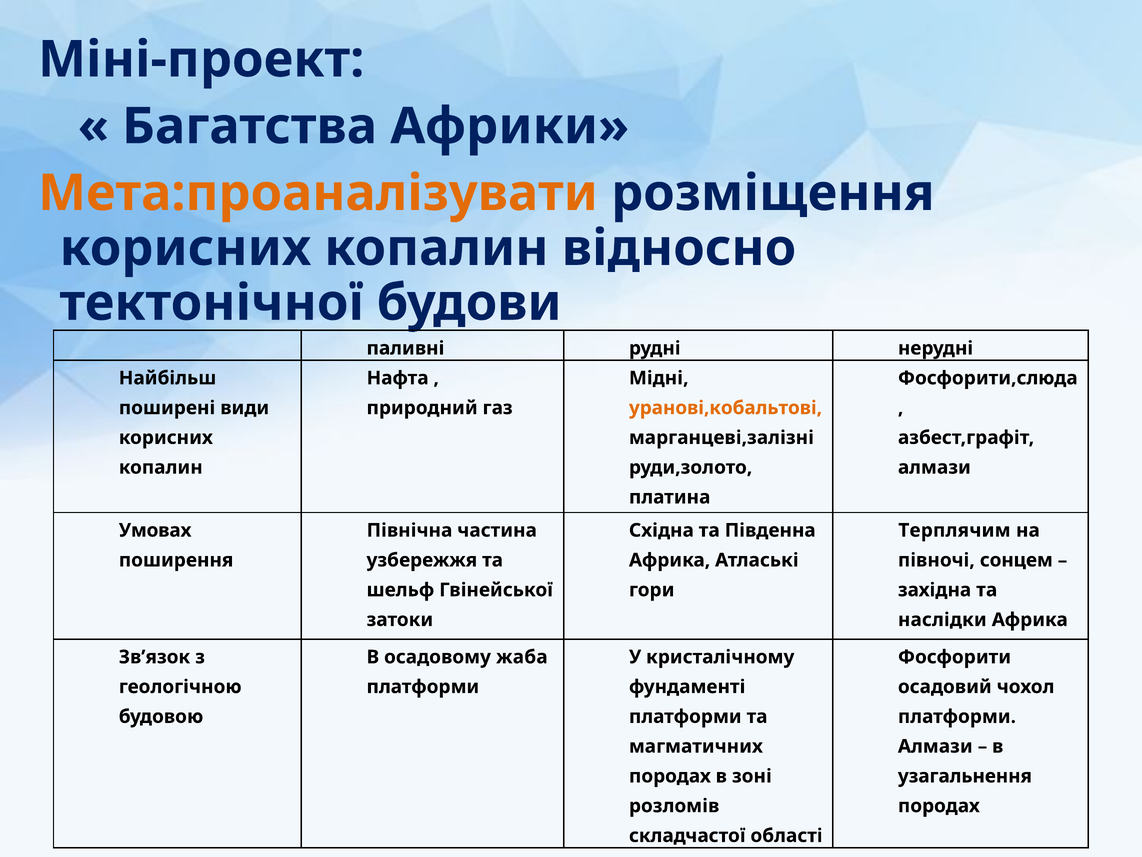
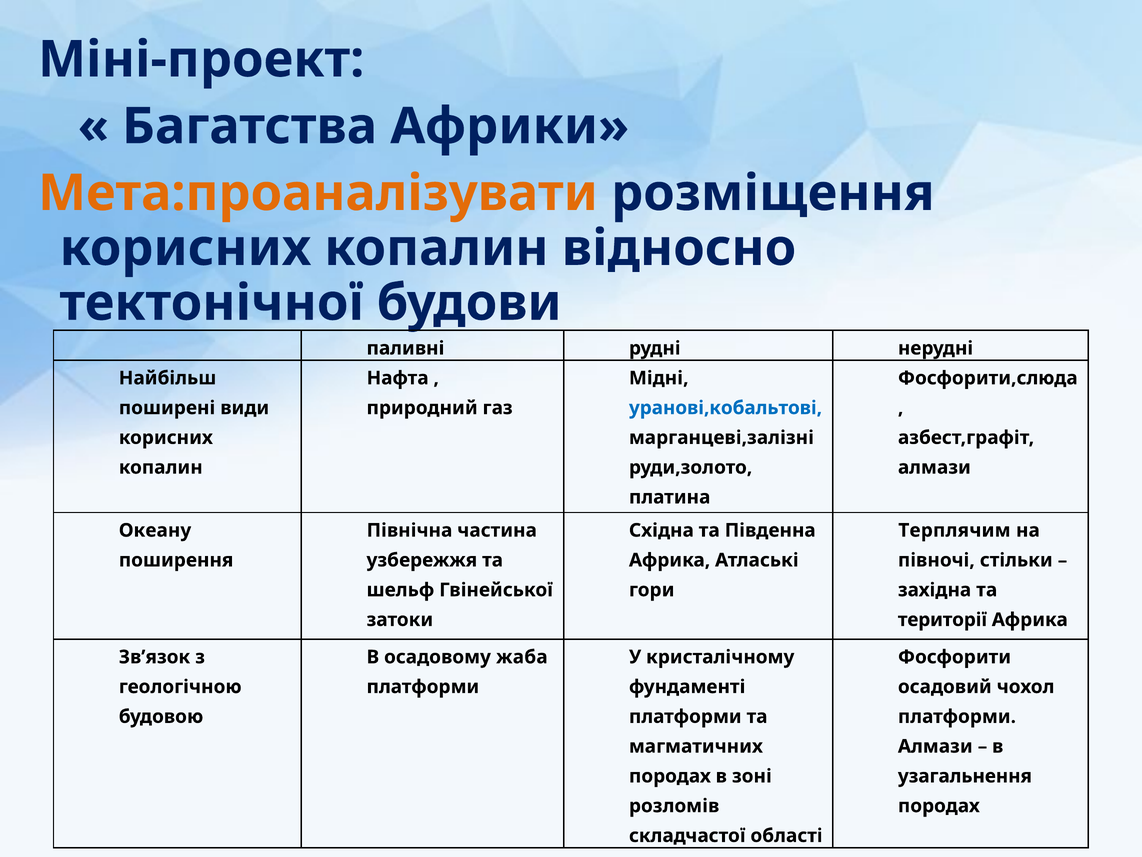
уранові,кобальтові colour: orange -> blue
Умовах: Умовах -> Океану
сонцем: сонцем -> стільки
наслідки: наслідки -> території
